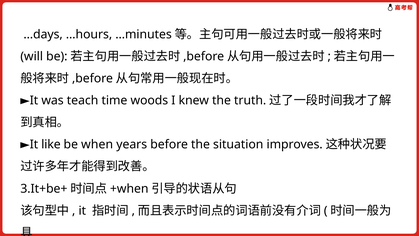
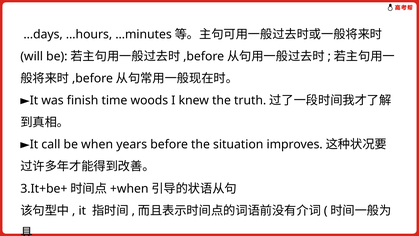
teach: teach -> finish
like: like -> call
